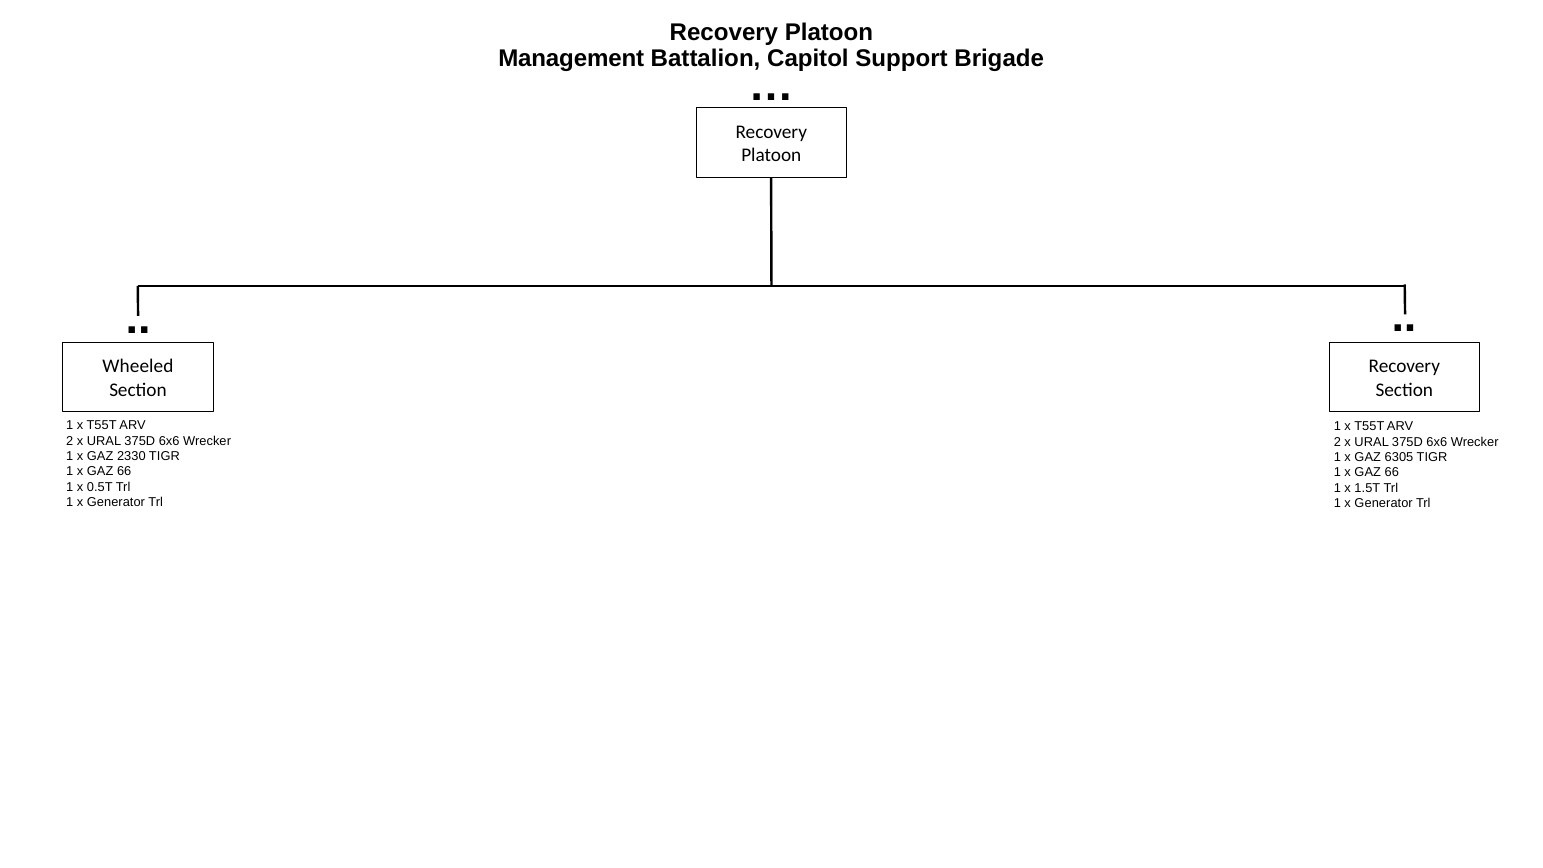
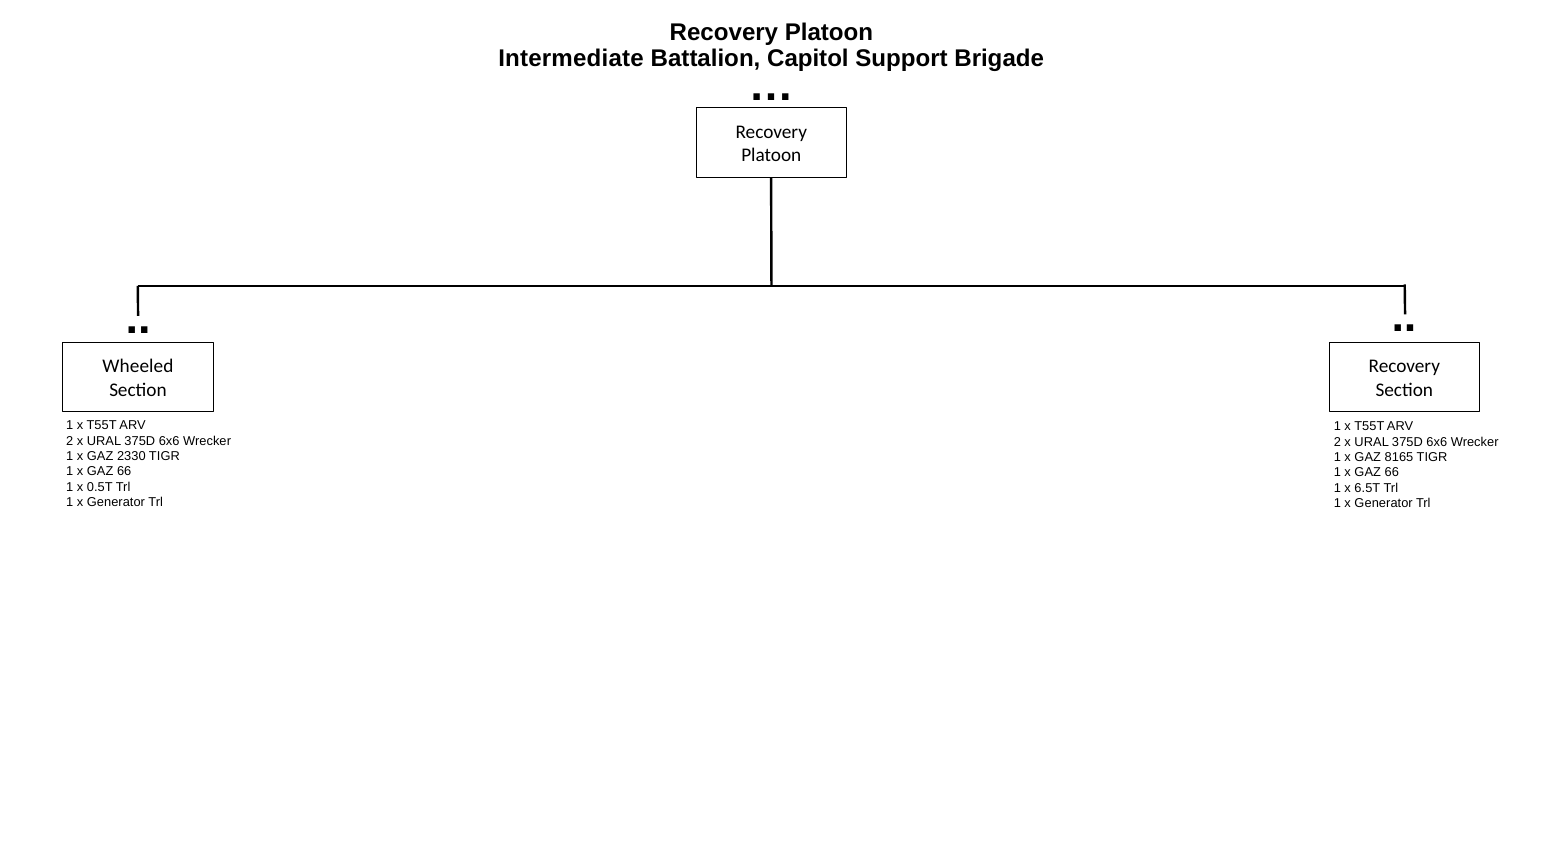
Management: Management -> Intermediate
6305: 6305 -> 8165
1.5T: 1.5T -> 6.5T
